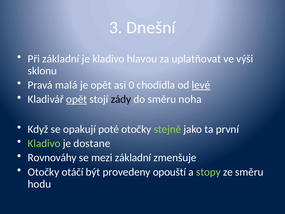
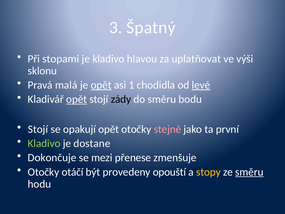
Dnešní: Dnešní -> Špatný
Při základní: základní -> stopami
opět at (101, 85) underline: none -> present
0: 0 -> 1
noha: noha -> bodu
Když at (38, 129): Když -> Stojí
opakují poté: poté -> opět
stejně colour: light green -> pink
Rovnováhy: Rovnováhy -> Dokončuje
mezi základní: základní -> přenese
stopy colour: light green -> yellow
směru at (249, 172) underline: none -> present
